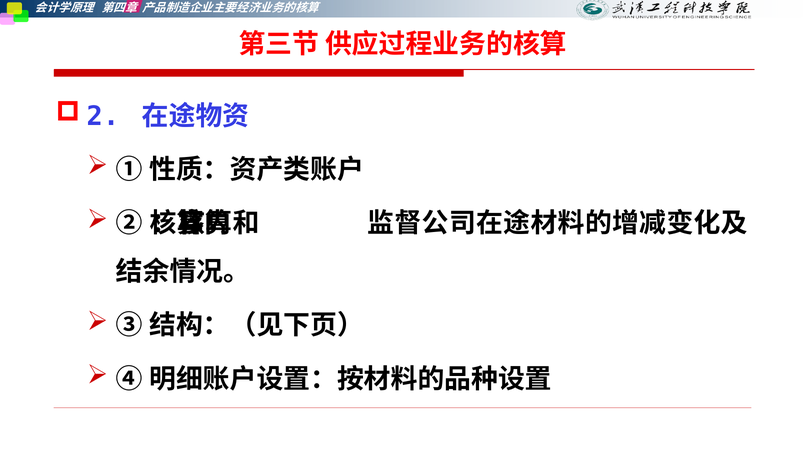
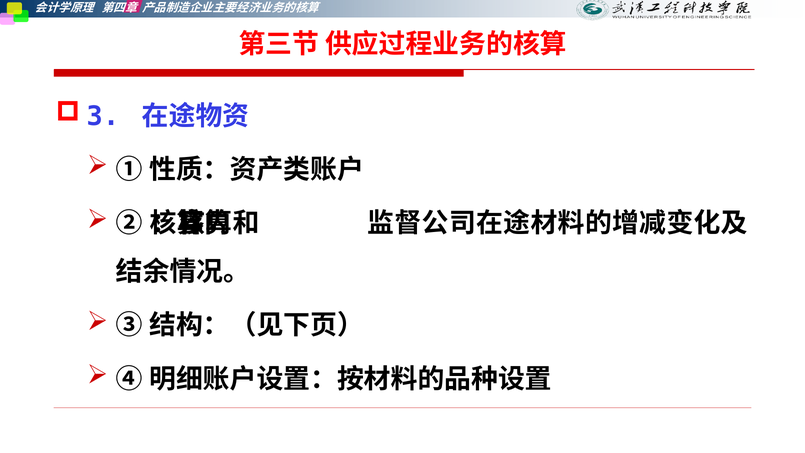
2: 2 -> 3
